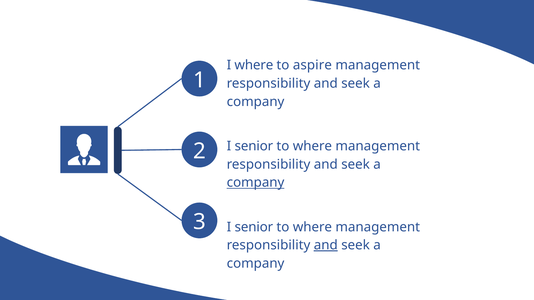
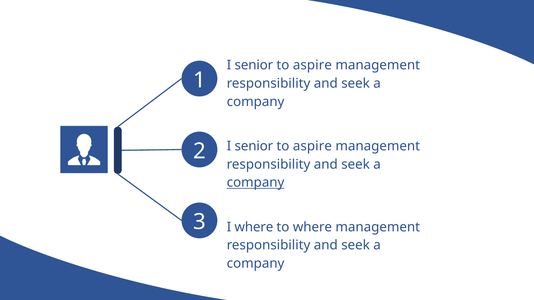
where at (254, 65): where -> senior
where at (312, 146): where -> aspire
senior at (254, 227): senior -> where
and at (326, 245) underline: present -> none
